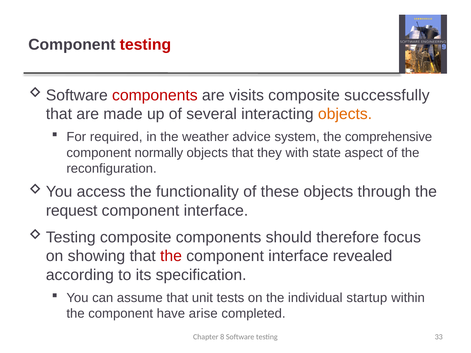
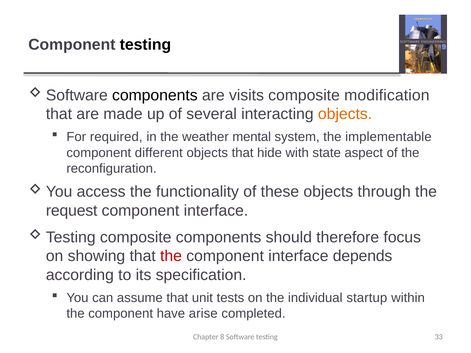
testing at (145, 45) colour: red -> black
components at (155, 95) colour: red -> black
successfully: successfully -> modification
advice: advice -> mental
comprehensive: comprehensive -> implementable
normally: normally -> different
they: they -> hide
revealed: revealed -> depends
